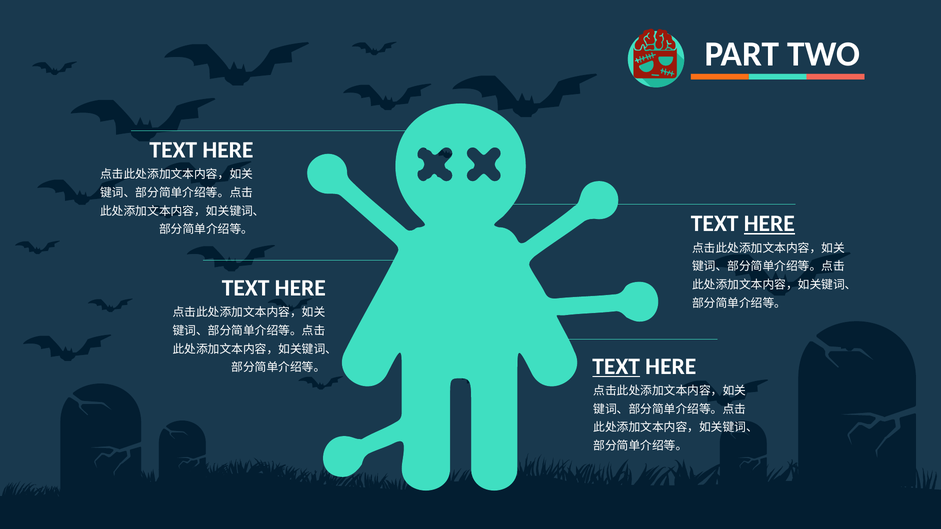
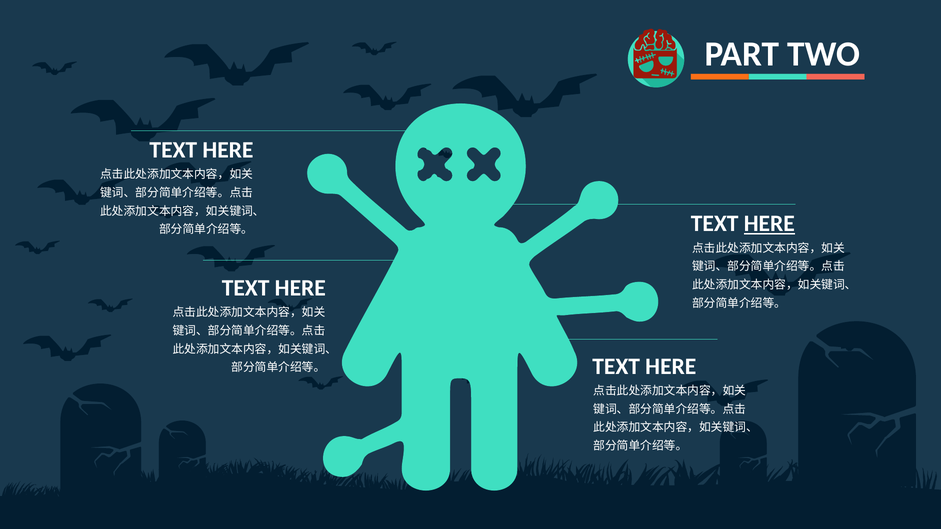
TEXT at (616, 367) underline: present -> none
